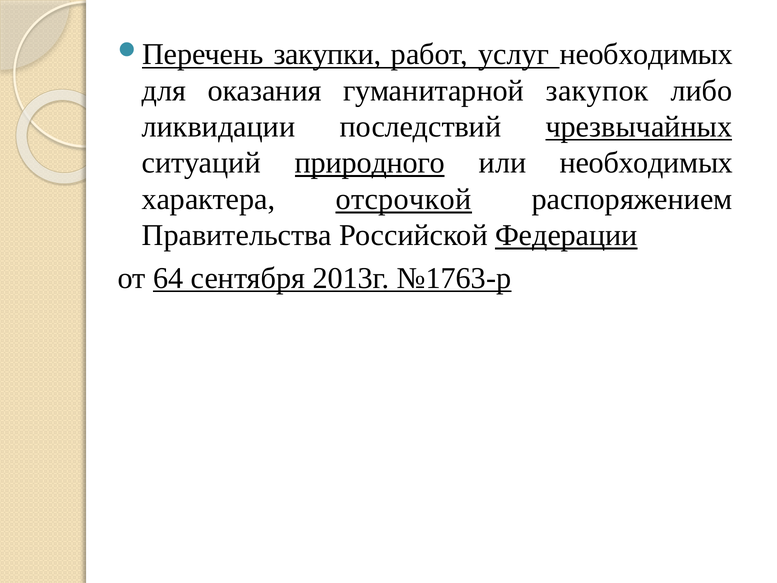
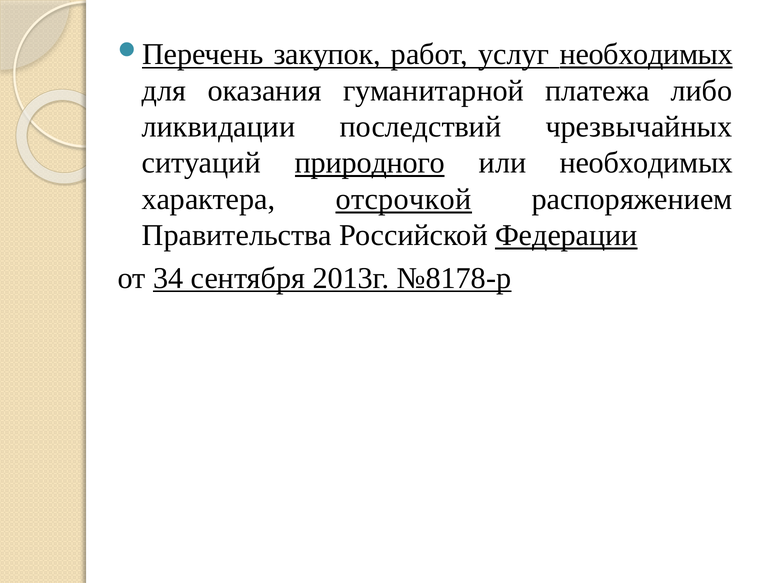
закупки: закупки -> закупок
необходимых at (646, 54) underline: none -> present
закупок: закупок -> платежа
чрезвычайных underline: present -> none
64: 64 -> 34
№1763-р: №1763-р -> №8178-р
